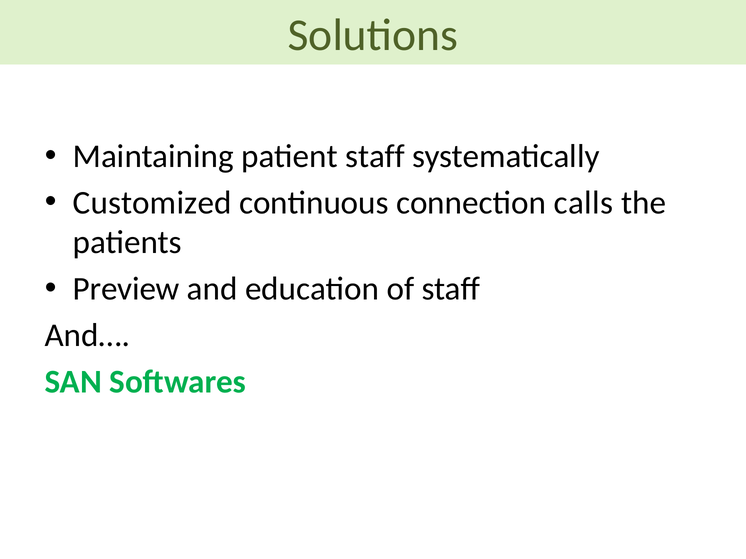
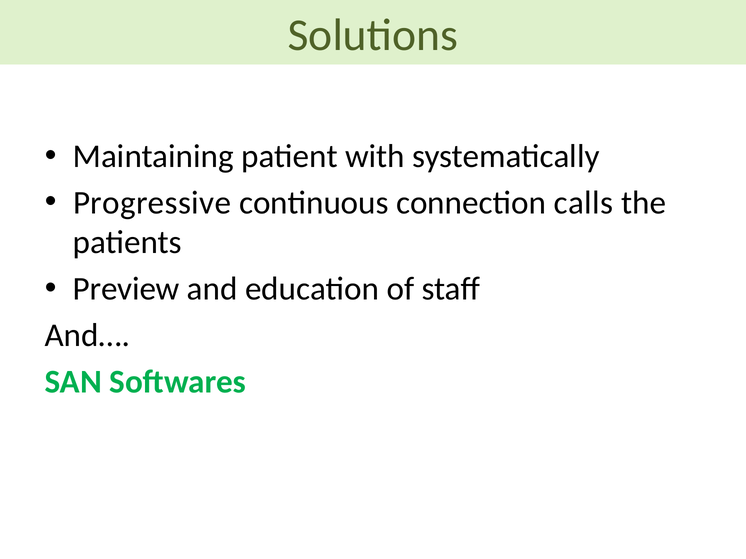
patient staff: staff -> with
Customized: Customized -> Progressive
